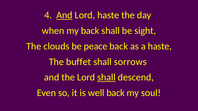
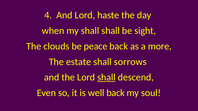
And at (64, 15) underline: present -> none
my back: back -> shall
a haste: haste -> more
buffet: buffet -> estate
